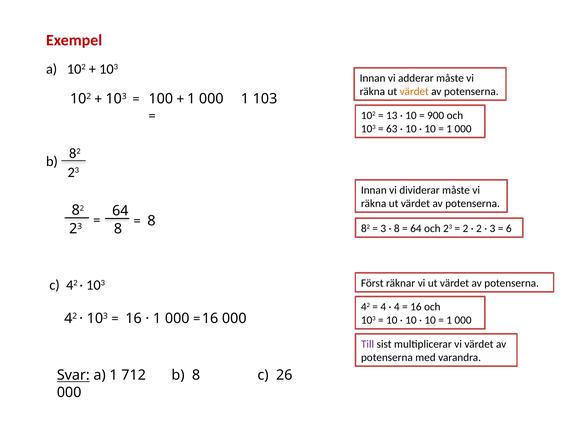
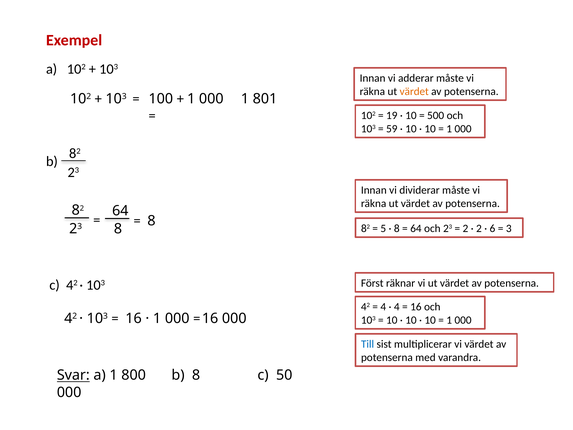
1 103: 103 -> 801
13: 13 -> 19
900: 900 -> 500
63: 63 -> 59
3 at (383, 228): 3 -> 5
3 at (492, 228): 3 -> 6
6: 6 -> 3
Till colour: purple -> blue
712: 712 -> 800
26: 26 -> 50
